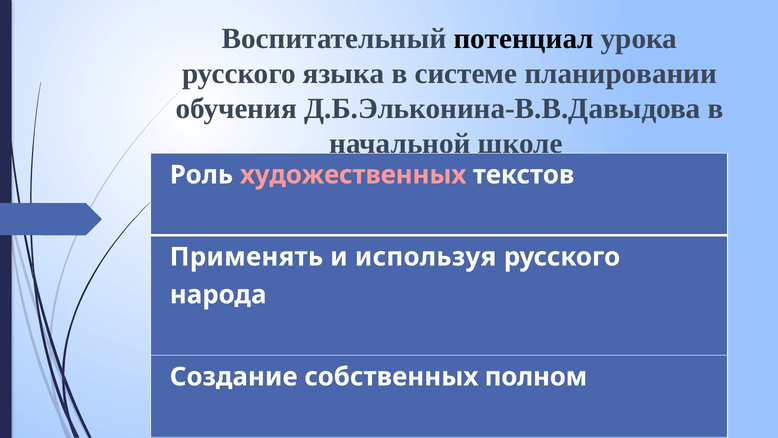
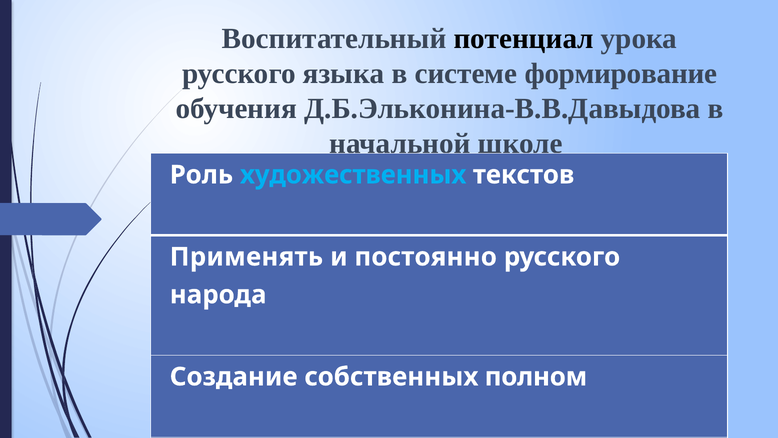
планировании: планировании -> формирование
художественных colour: pink -> light blue
используя: используя -> постоянно
